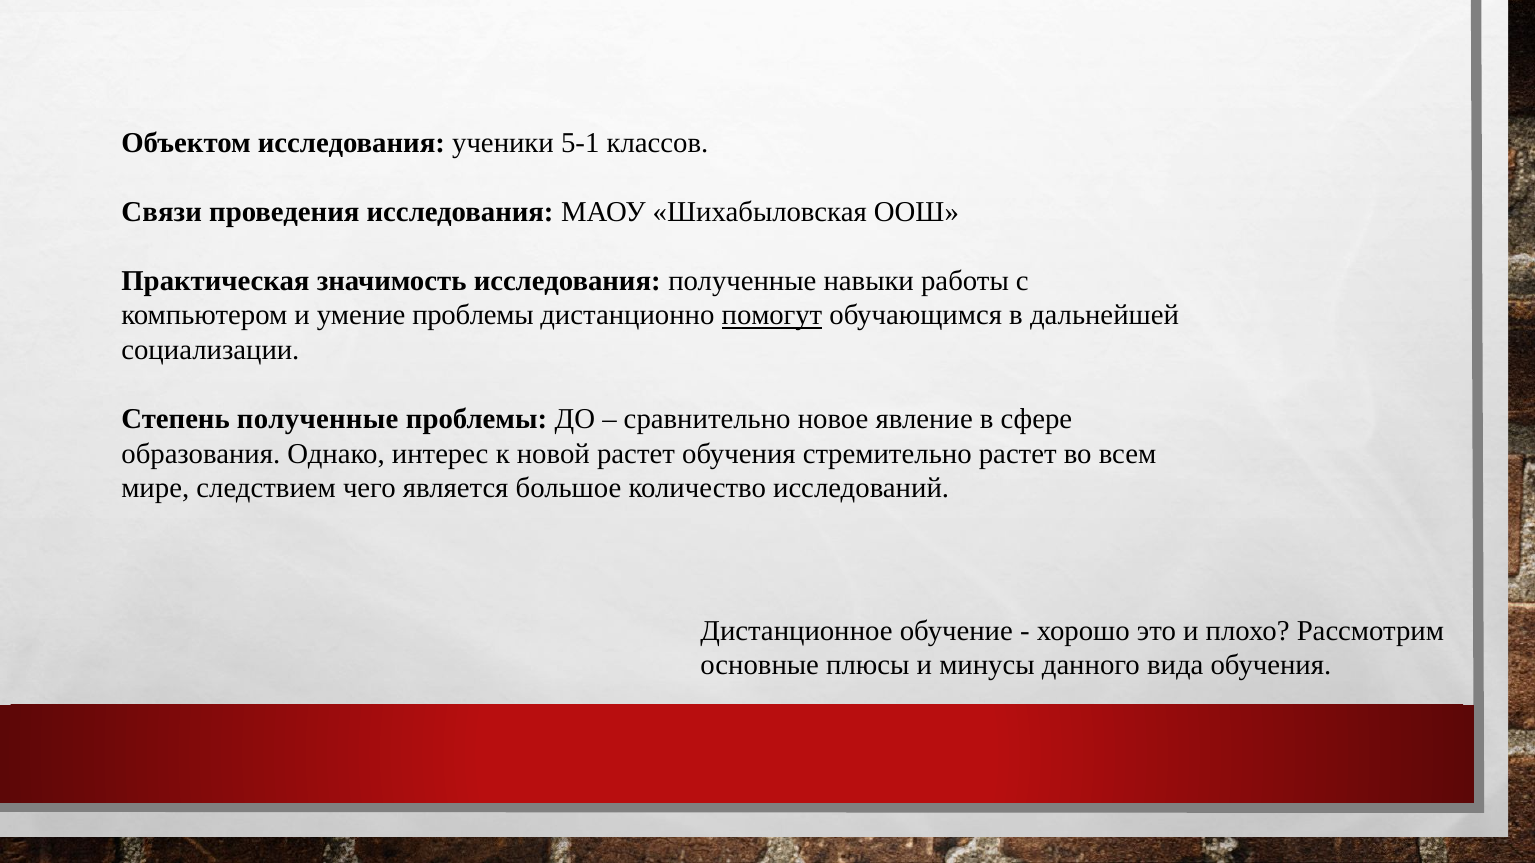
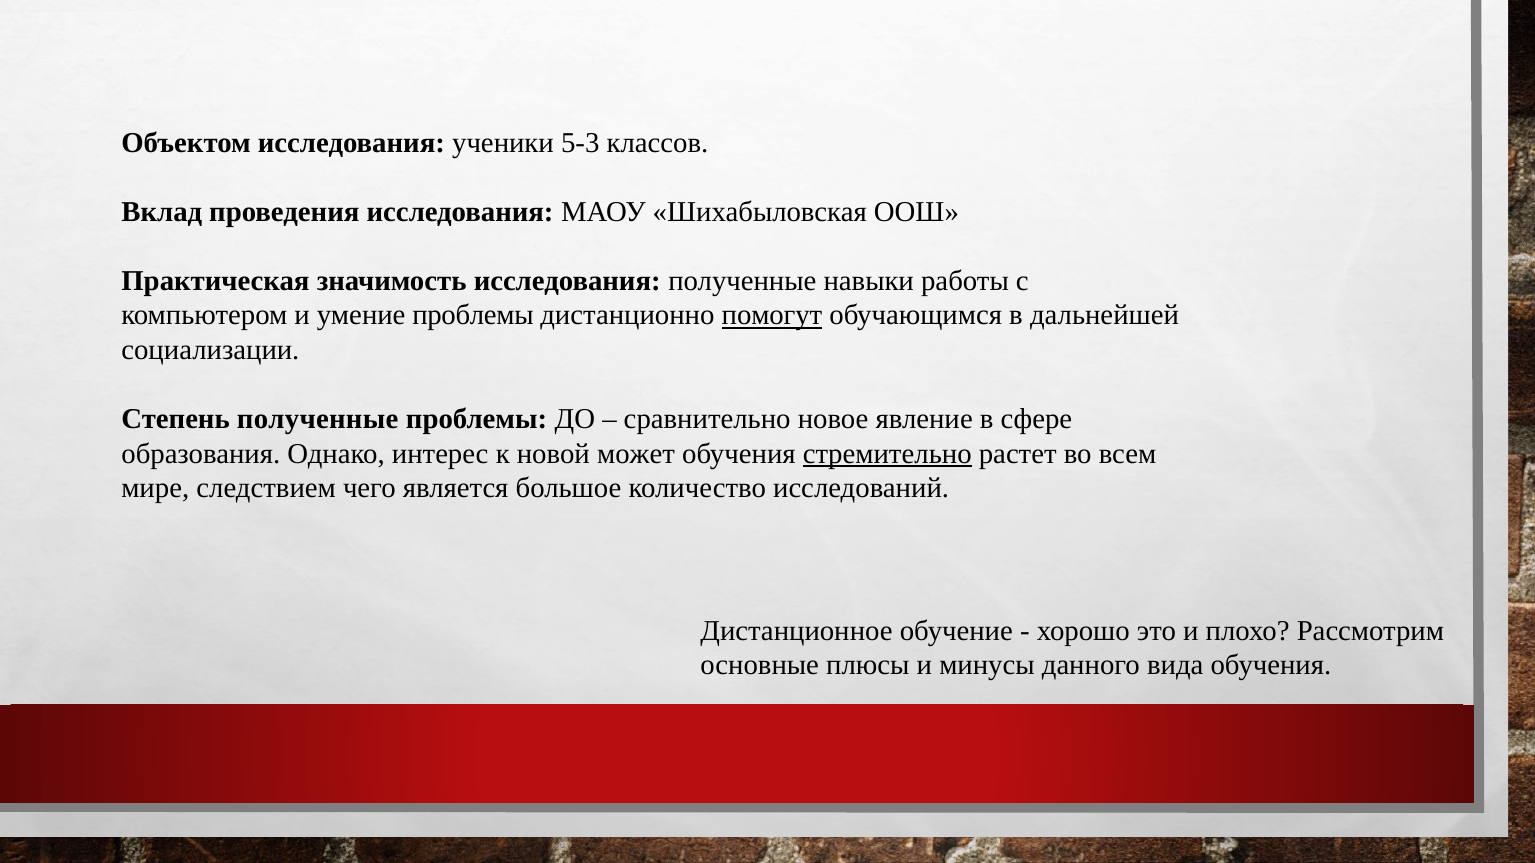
5-1: 5-1 -> 5-3
Связи: Связи -> Вклад
новой растет: растет -> может
стремительно underline: none -> present
